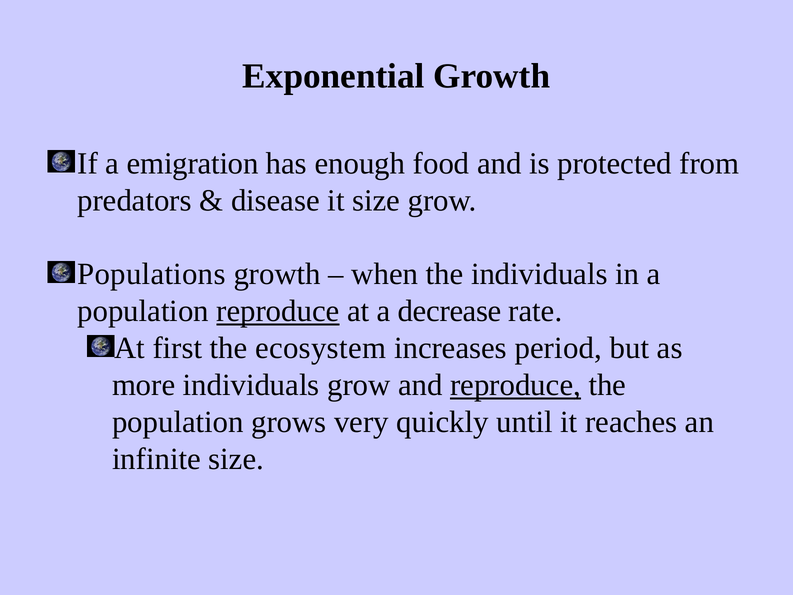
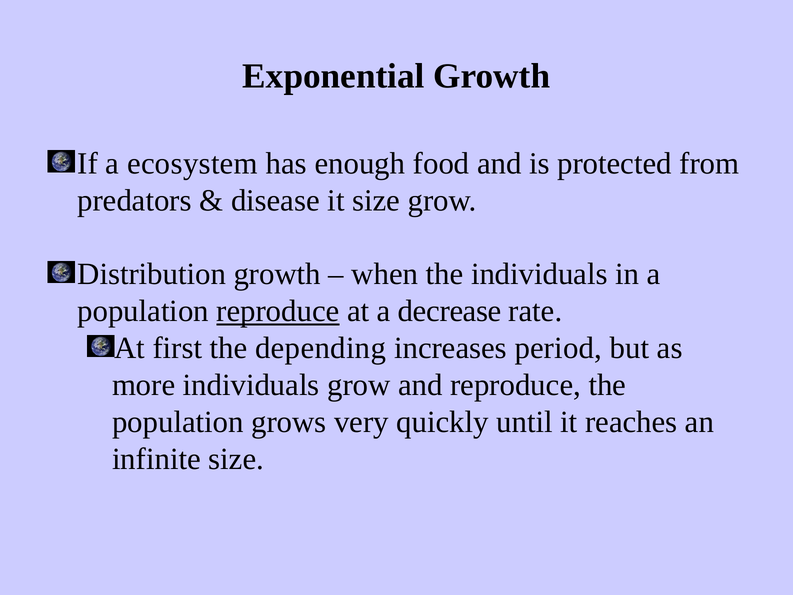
emigration: emigration -> ecosystem
Populations: Populations -> Distribution
ecosystem: ecosystem -> depending
reproduce at (516, 385) underline: present -> none
